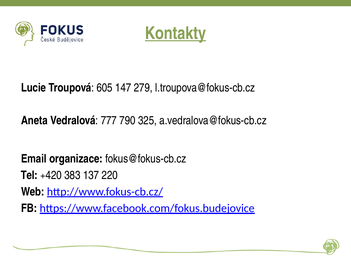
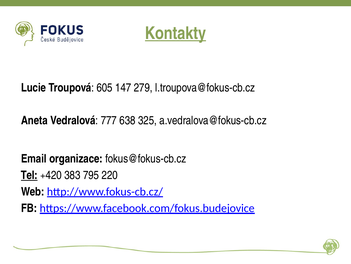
790: 790 -> 638
Tel underline: none -> present
137: 137 -> 795
